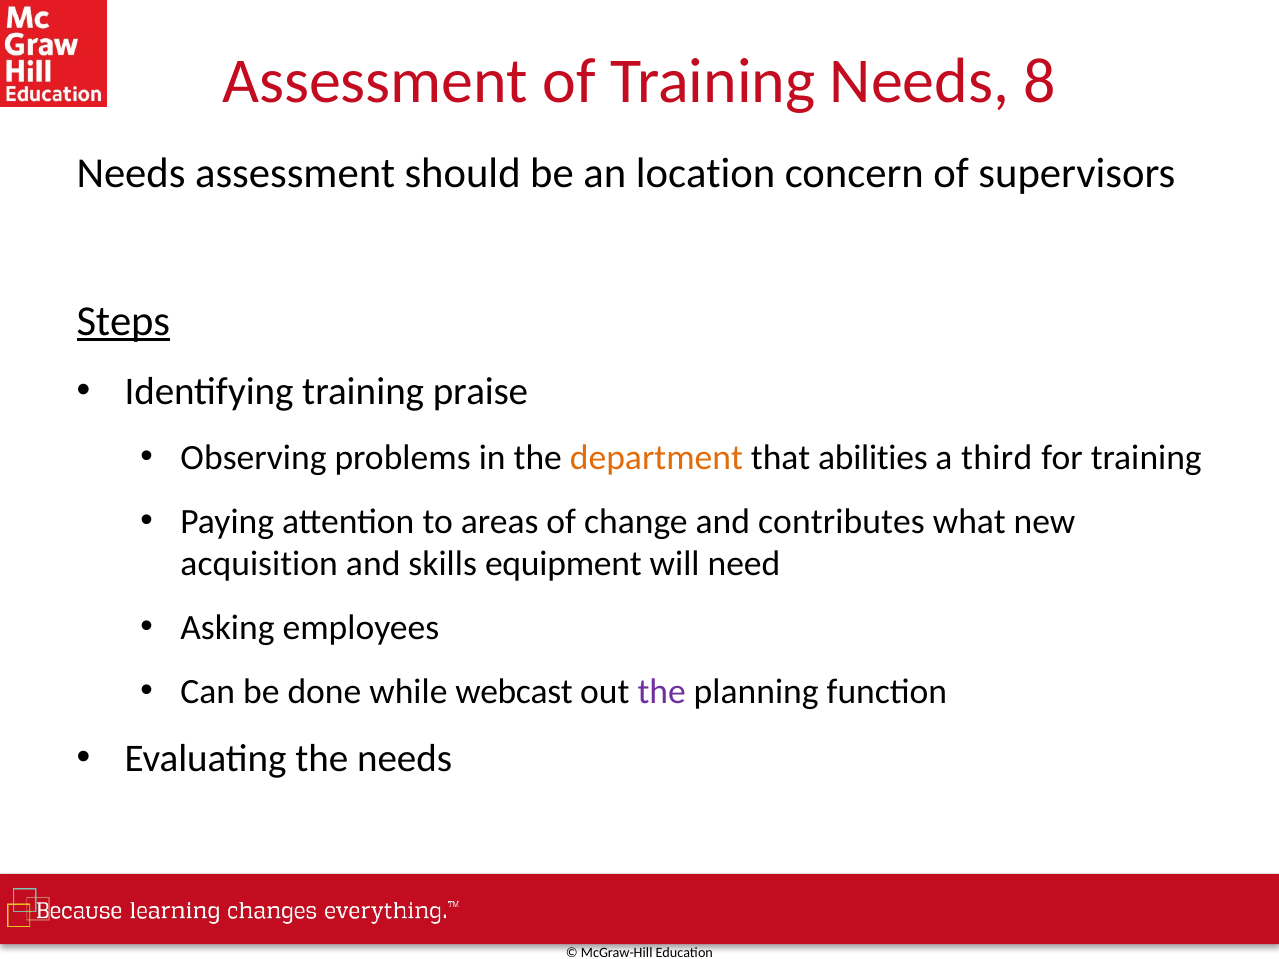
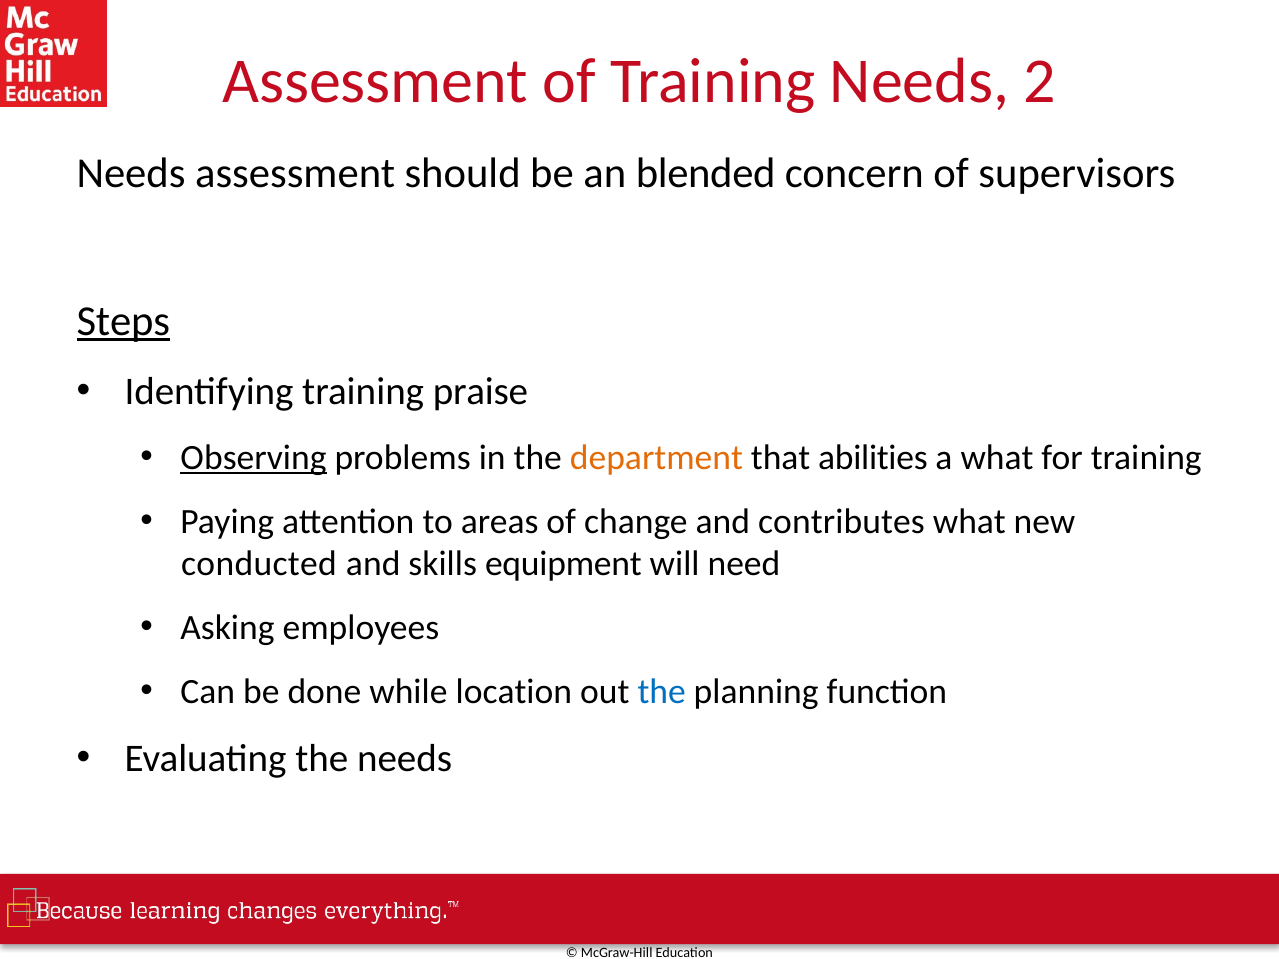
8: 8 -> 2
location: location -> blended
Observing underline: none -> present
a third: third -> what
acquisition: acquisition -> conducted
webcast: webcast -> location
the at (662, 692) colour: purple -> blue
